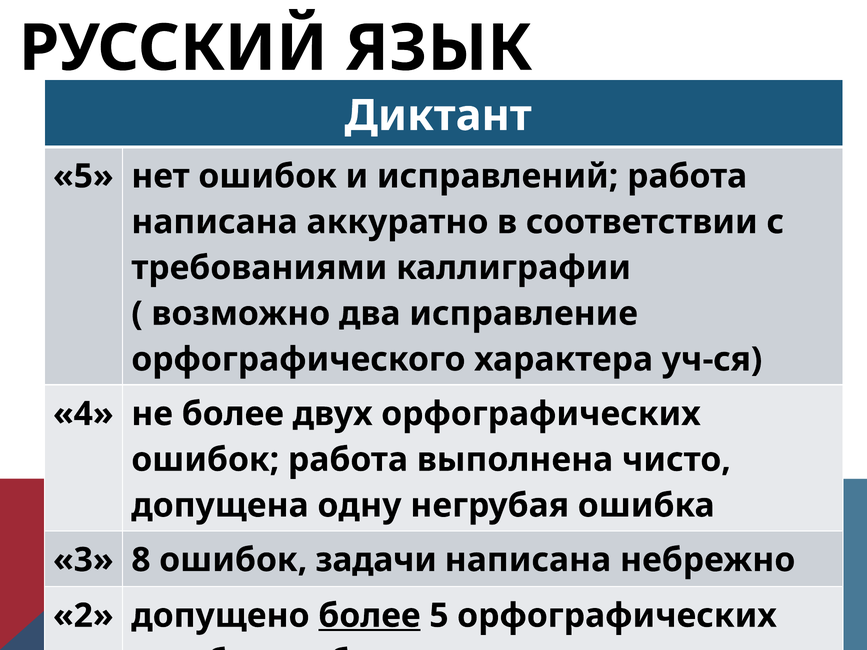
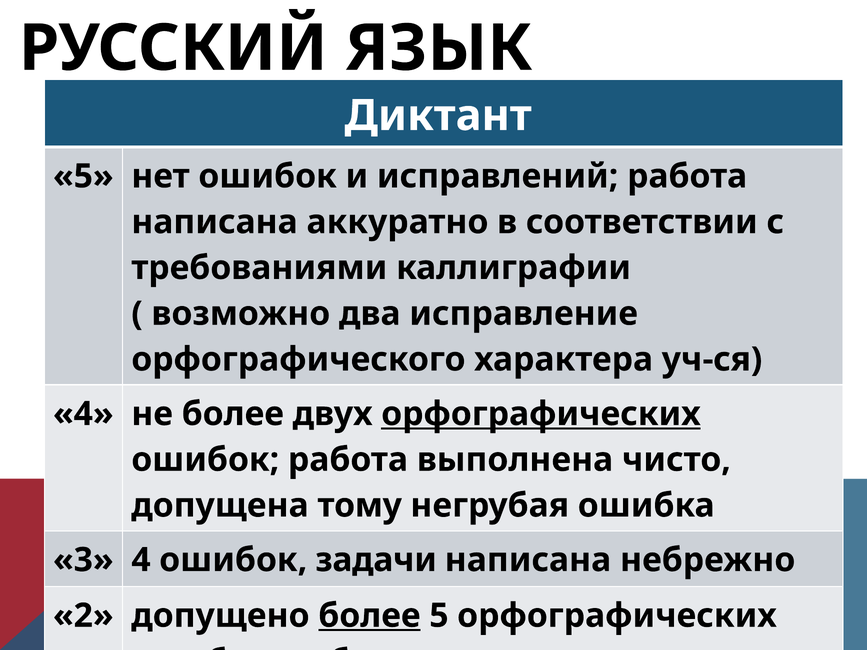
орфографических at (541, 414) underline: none -> present
одну: одну -> тому
3 8: 8 -> 4
